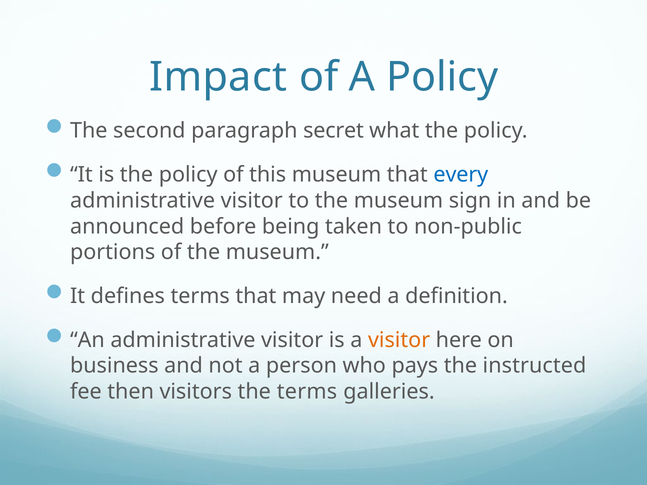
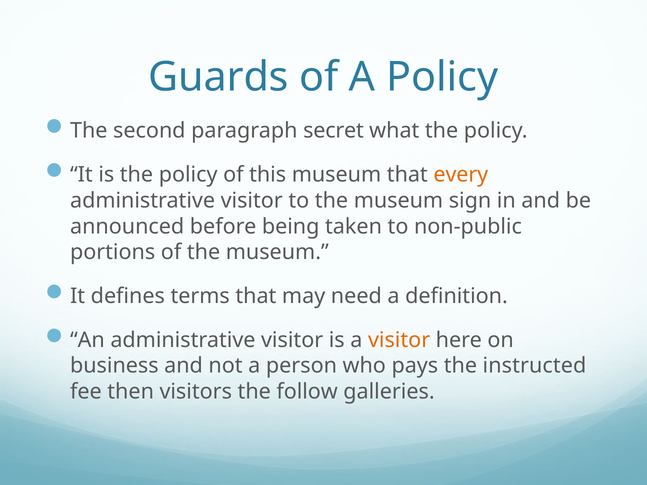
Impact: Impact -> Guards
every colour: blue -> orange
the terms: terms -> follow
